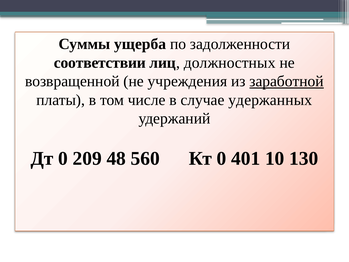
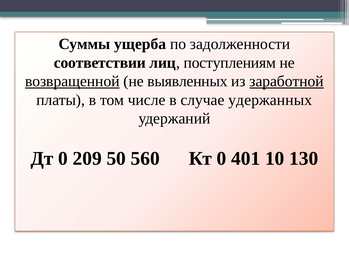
должностных: должностных -> поступлениям
возвращенной underline: none -> present
учреждения: учреждения -> выявленных
48: 48 -> 50
